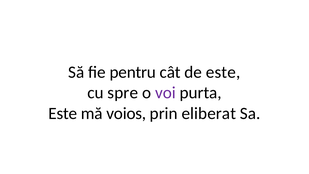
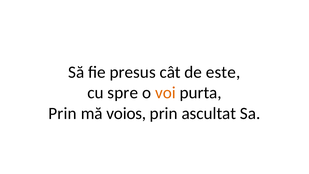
pentru: pentru -> presus
voi colour: purple -> orange
Este at (63, 113): Este -> Prin
eliberat: eliberat -> ascultat
